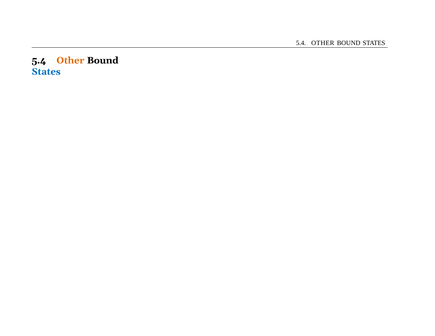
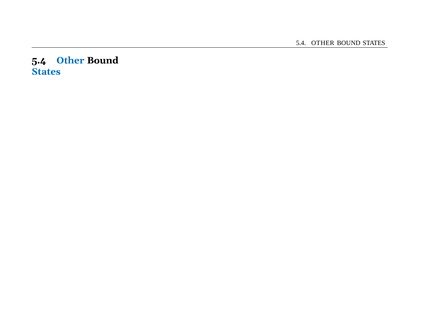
Other at (70, 60) colour: orange -> blue
